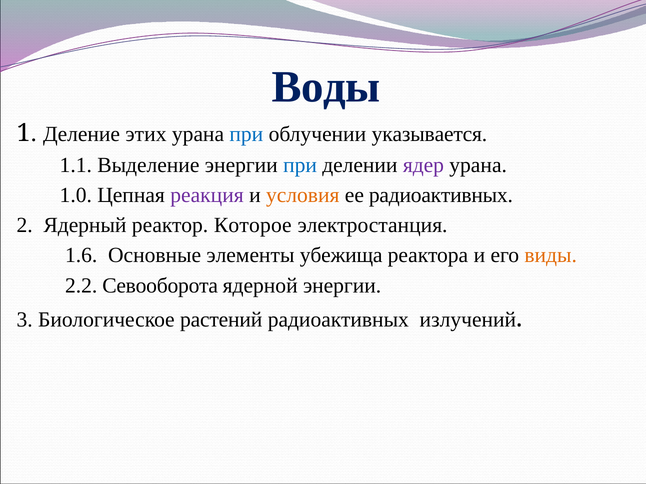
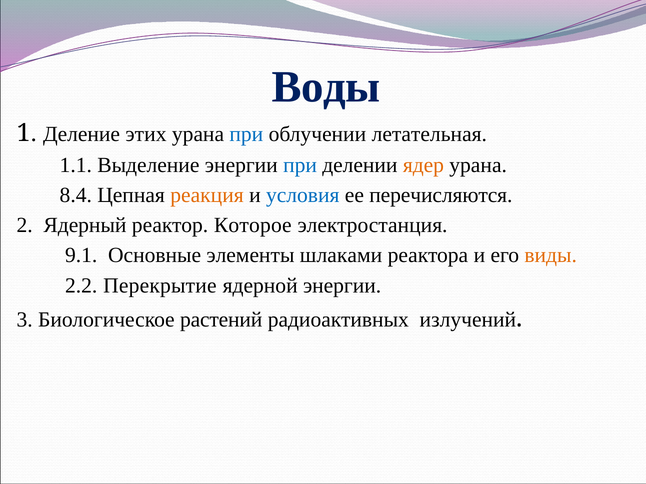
указывается: указывается -> летательная
ядер colour: purple -> orange
1.0: 1.0 -> 8.4
реакция colour: purple -> orange
условия colour: orange -> blue
ее радиоактивных: радиоактивных -> перечисляются
1.6: 1.6 -> 9.1
убежища: убежища -> шлаками
Севооборота: Севооборота -> Перекрытие
